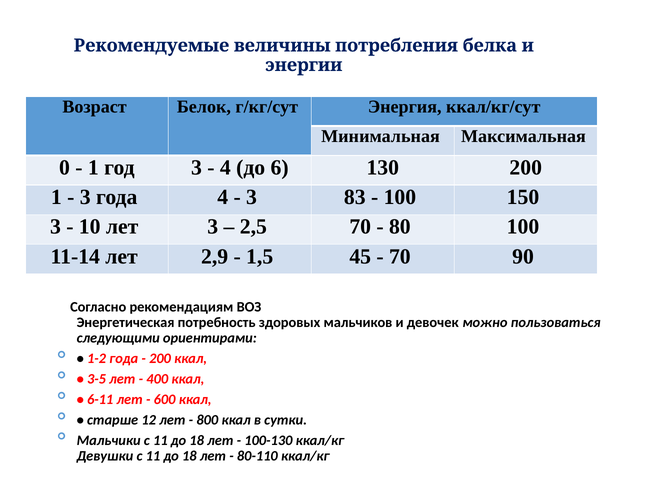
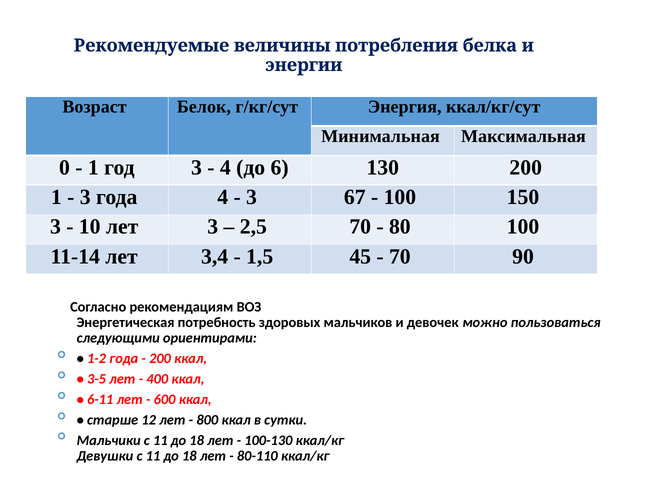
83: 83 -> 67
2,9: 2,9 -> 3,4
